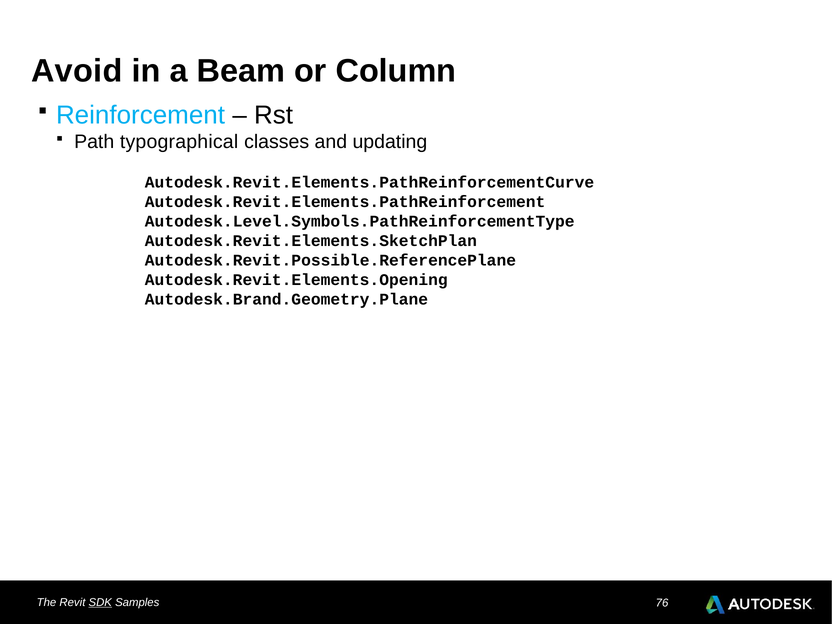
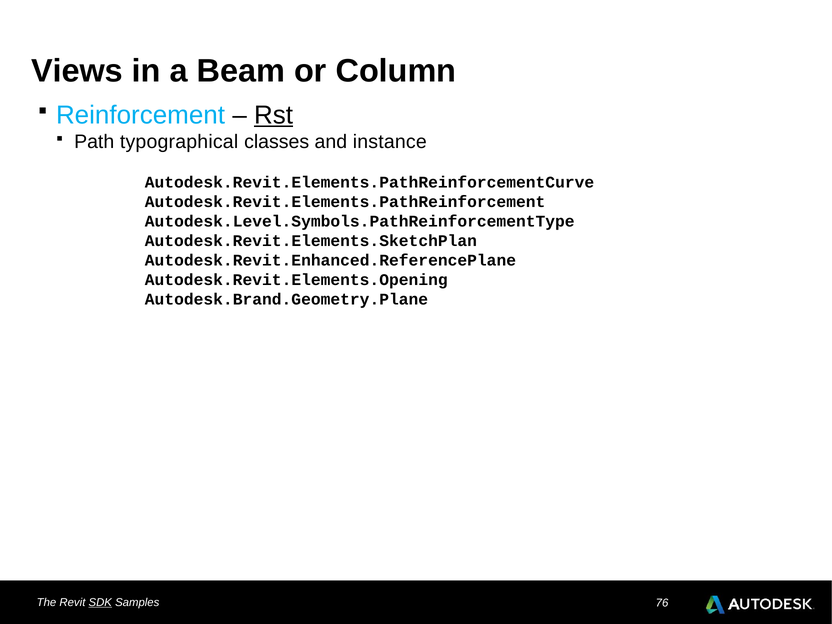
Avoid: Avoid -> Views
Rst underline: none -> present
updating: updating -> instance
Autodesk.Revit.Possible.ReferencePlane: Autodesk.Revit.Possible.ReferencePlane -> Autodesk.Revit.Enhanced.ReferencePlane
